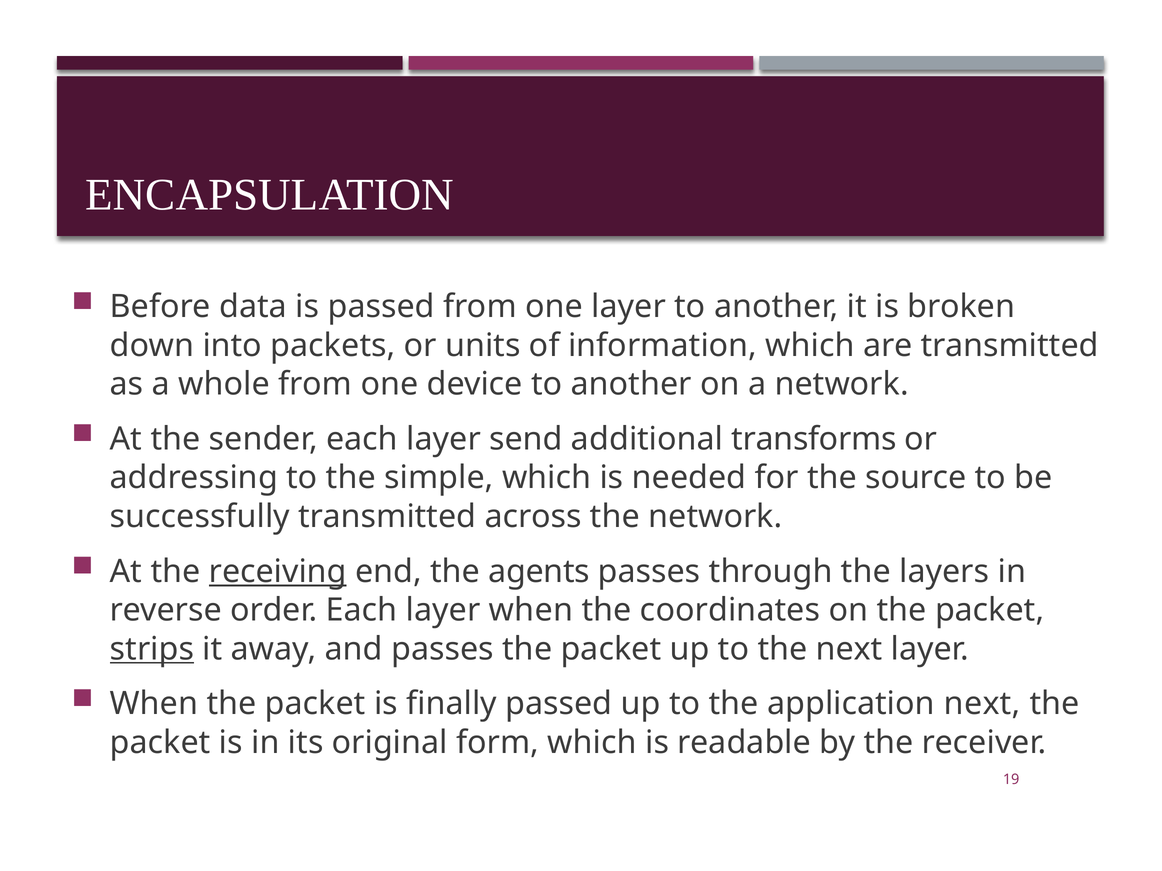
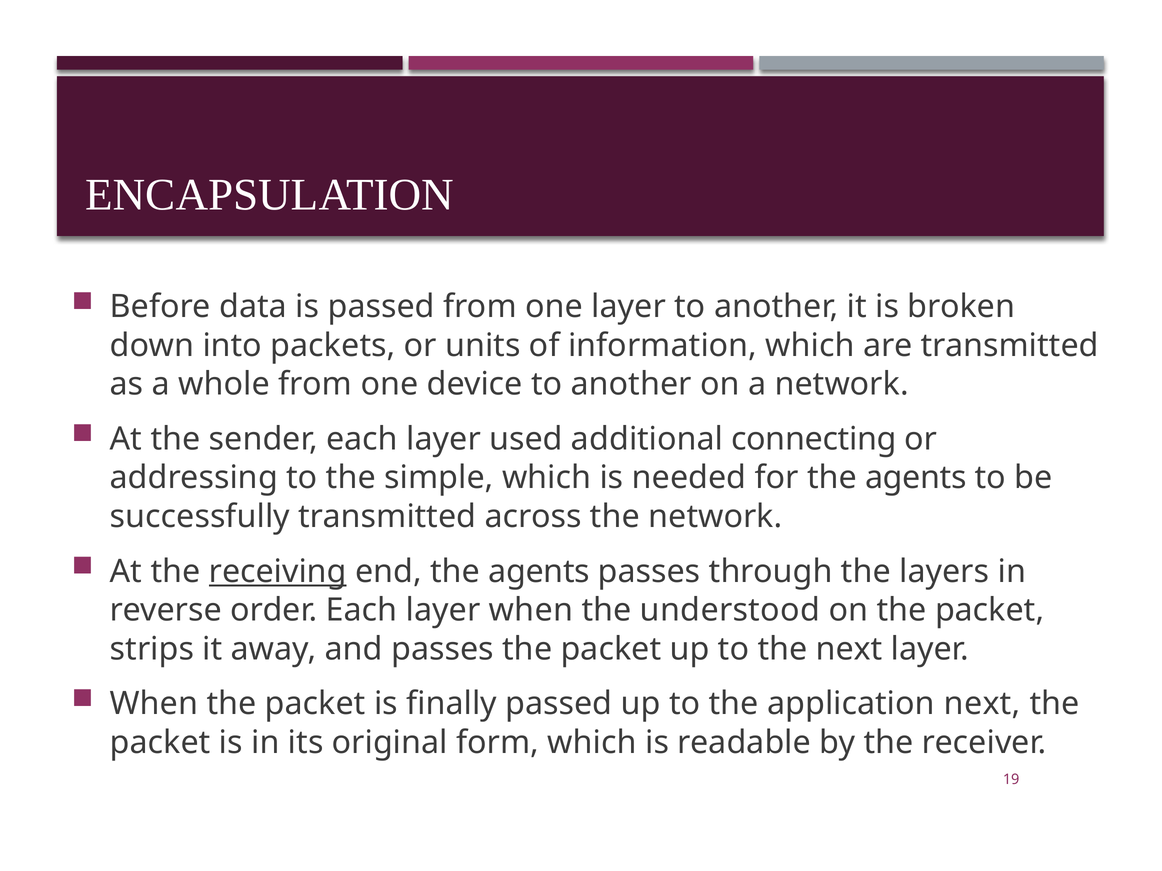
send: send -> used
transforms: transforms -> connecting
for the source: source -> agents
coordinates: coordinates -> understood
strips underline: present -> none
